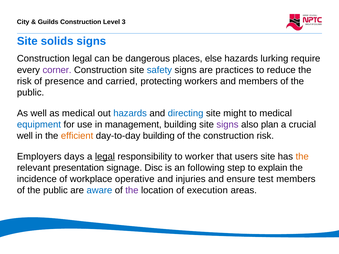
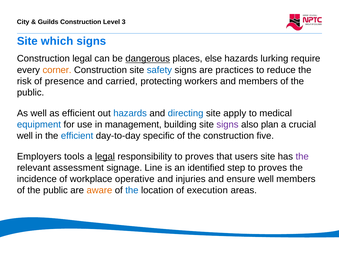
solids: solids -> which
dangerous underline: none -> present
corner colour: purple -> orange
as medical: medical -> efficient
might: might -> apply
efficient at (77, 136) colour: orange -> blue
day-to-day building: building -> specific
construction risk: risk -> five
days: days -> tools
responsibility to worker: worker -> proves
the at (302, 157) colour: orange -> purple
presentation: presentation -> assessment
Disc: Disc -> Line
following: following -> identified
step to explain: explain -> proves
ensure test: test -> well
aware colour: blue -> orange
the at (132, 191) colour: purple -> blue
